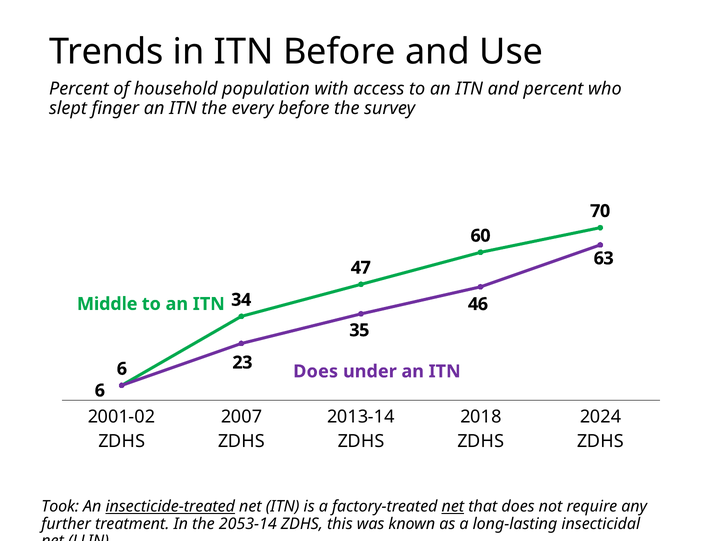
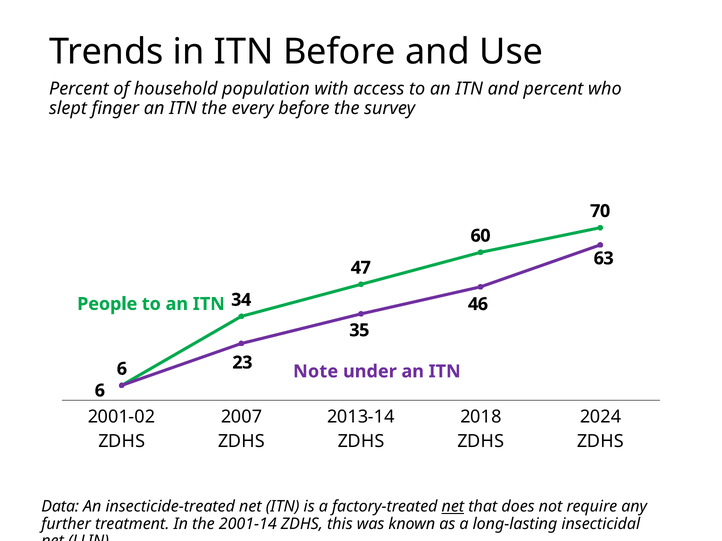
Middle: Middle -> People
Does at (316, 372): Does -> Note
Took: Took -> Data
insecticide-treated underline: present -> none
2053-14: 2053-14 -> 2001-14
